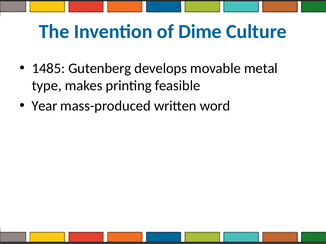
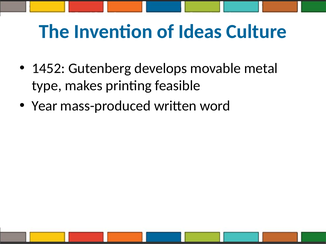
Dime: Dime -> Ideas
1485: 1485 -> 1452
